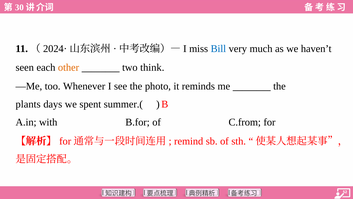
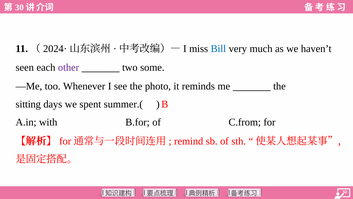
other colour: orange -> purple
think: think -> some
plants: plants -> sitting
